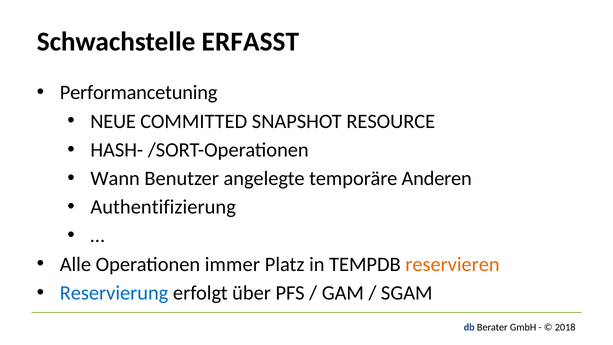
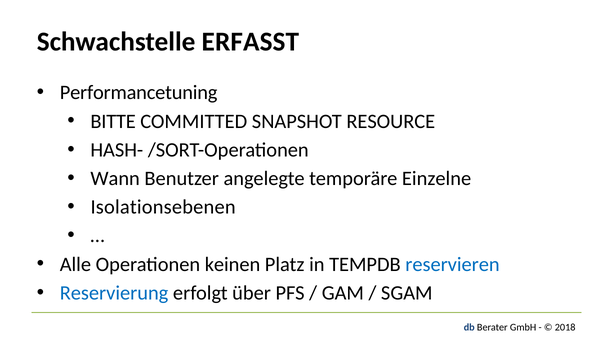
NEUE: NEUE -> BITTE
Anderen: Anderen -> Einzelne
Authentifizierung: Authentifizierung -> Isolationsebenen
immer: immer -> keinen
reservieren colour: orange -> blue
